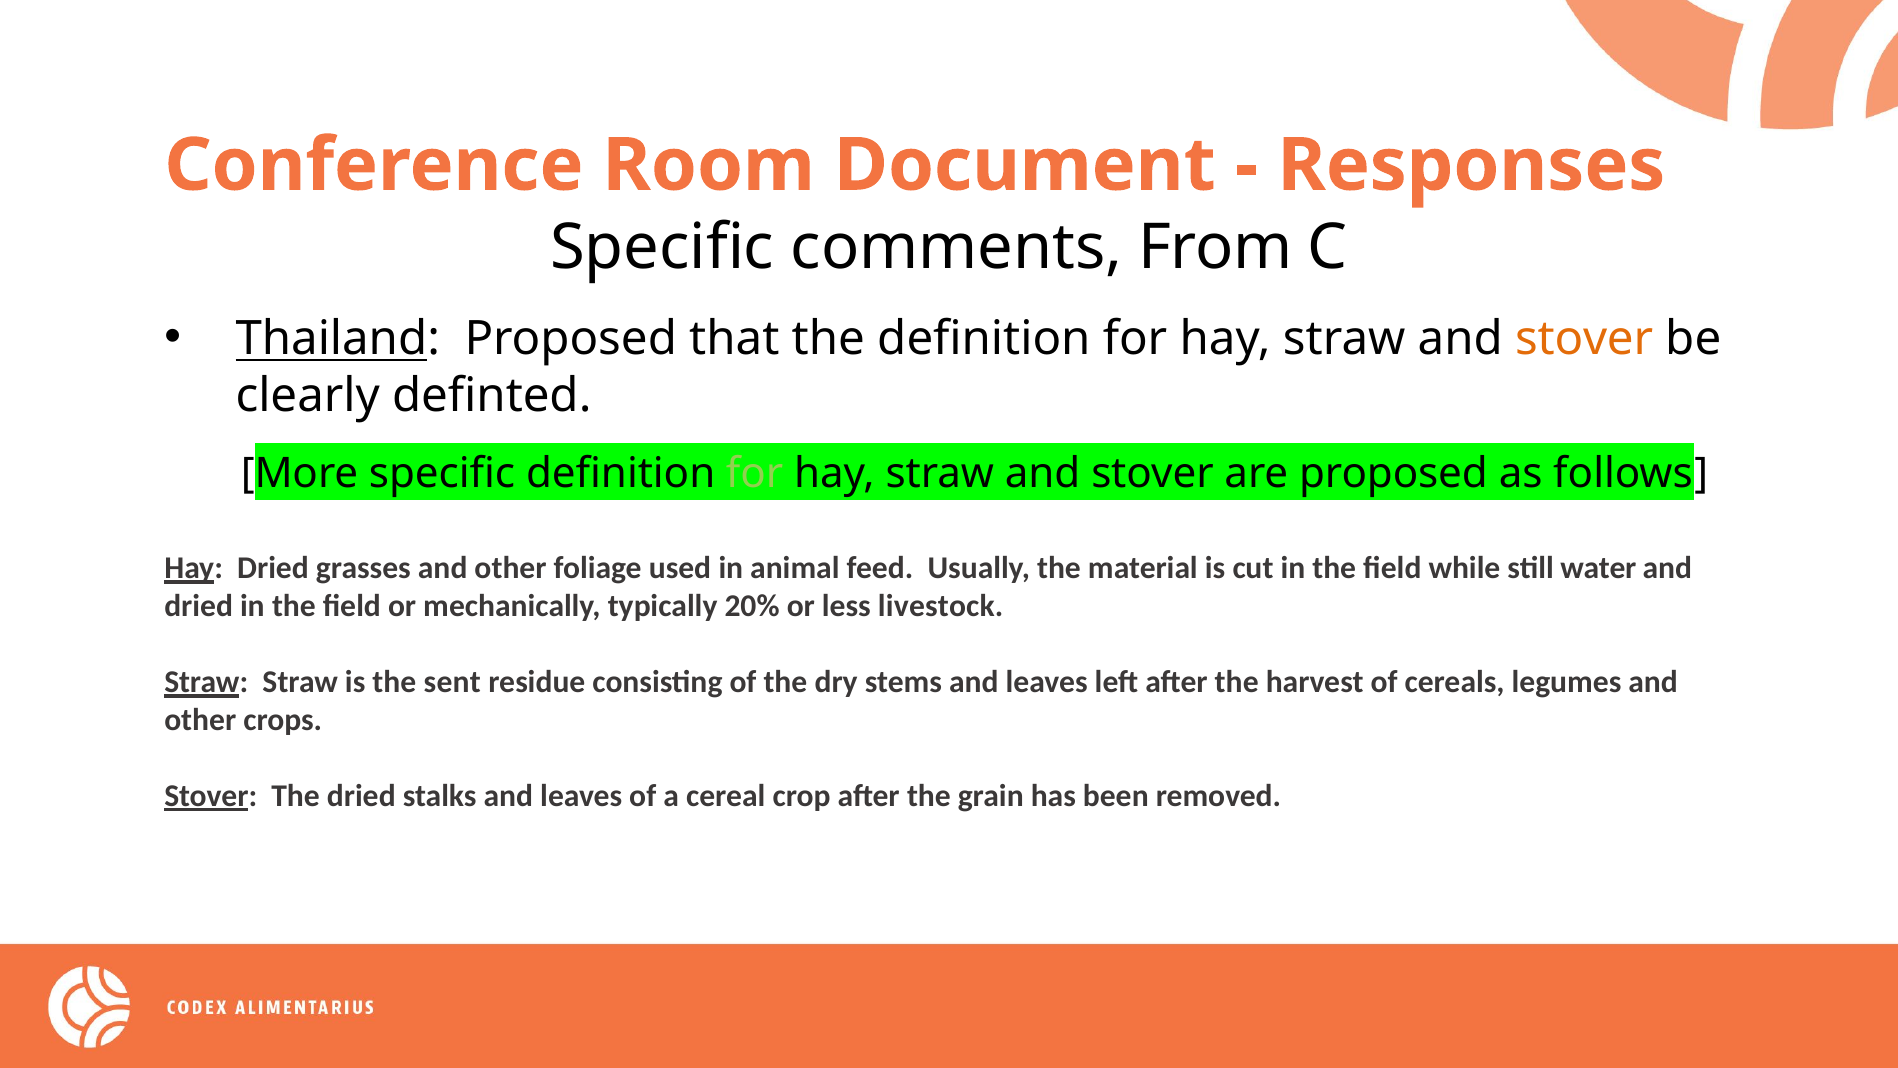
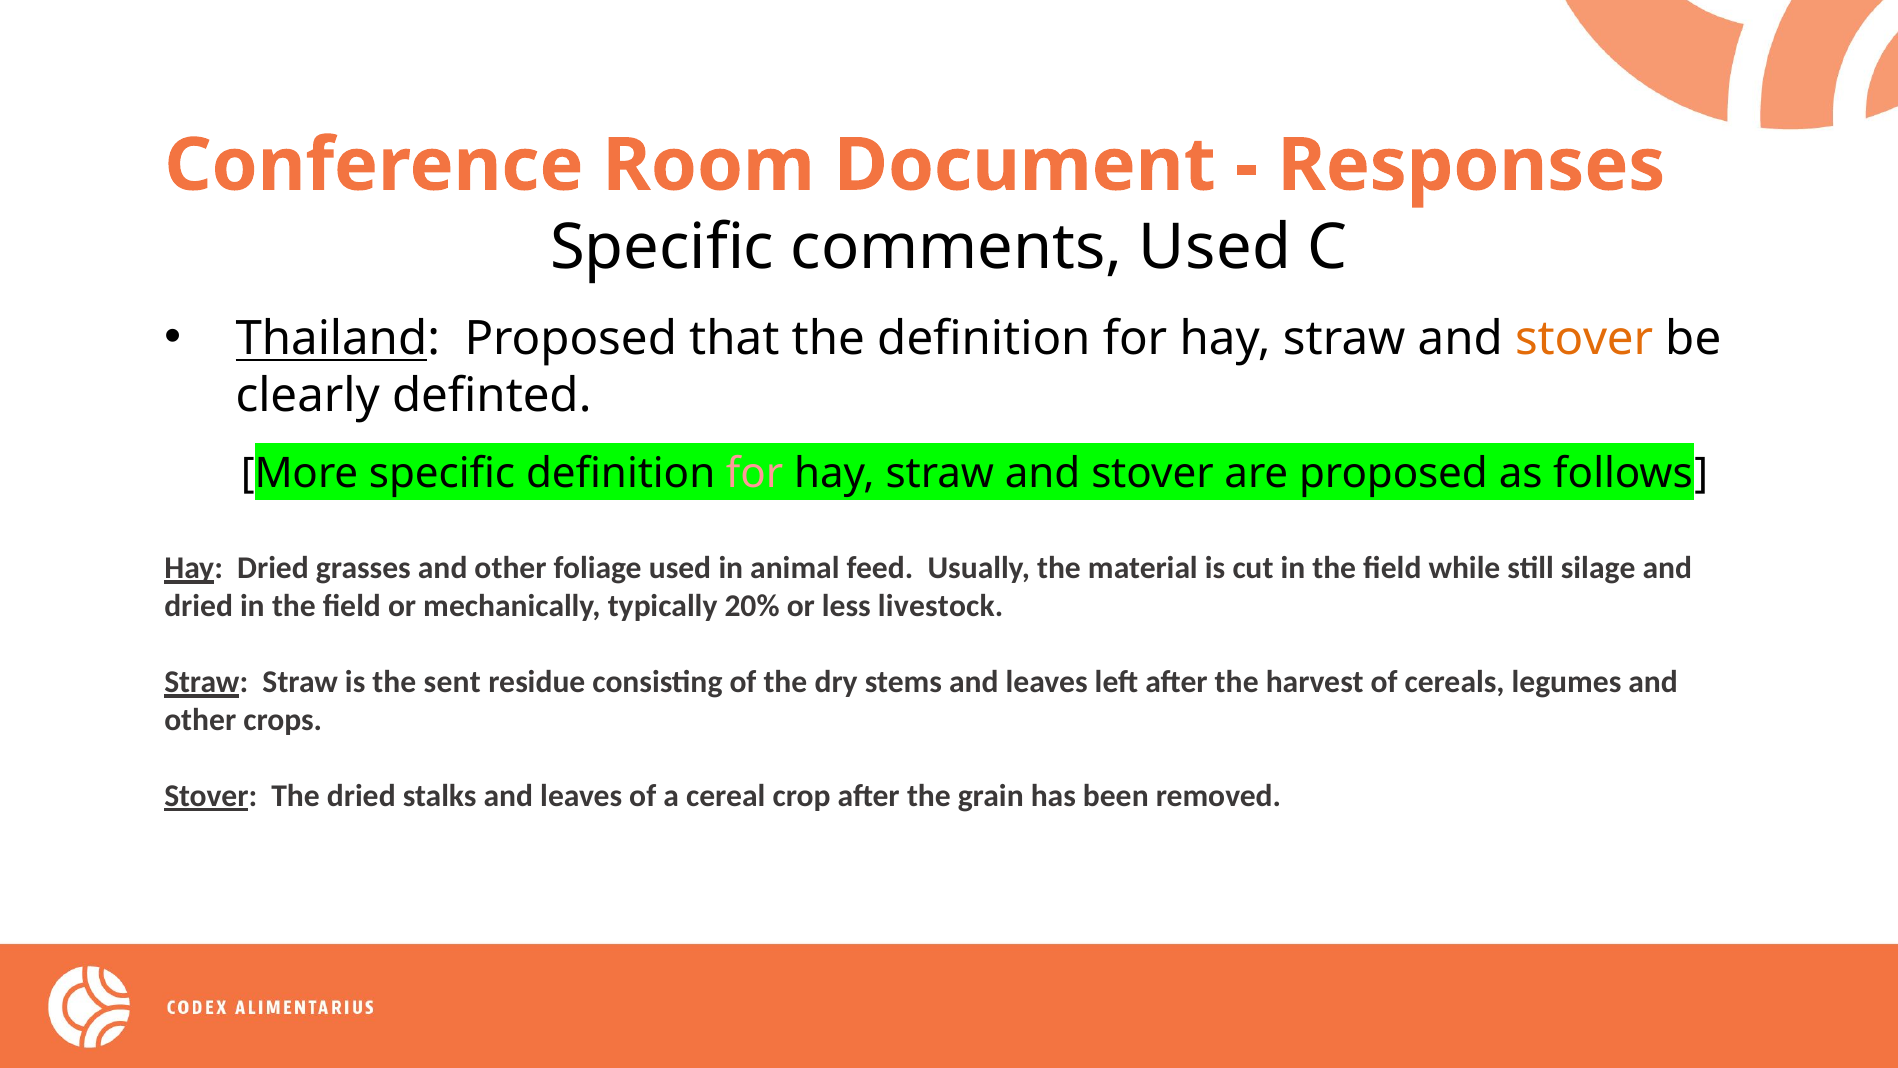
comments From: From -> Used
for at (755, 474) colour: light green -> pink
water: water -> silage
